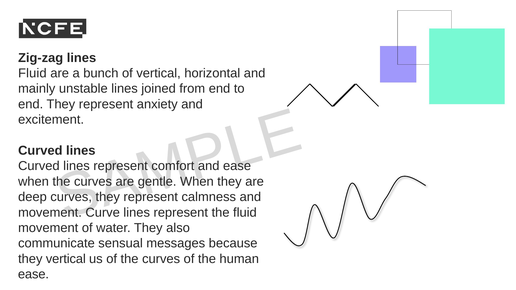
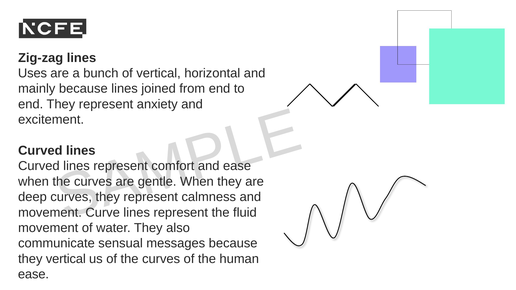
Fluid at (32, 73): Fluid -> Uses
mainly unstable: unstable -> because
